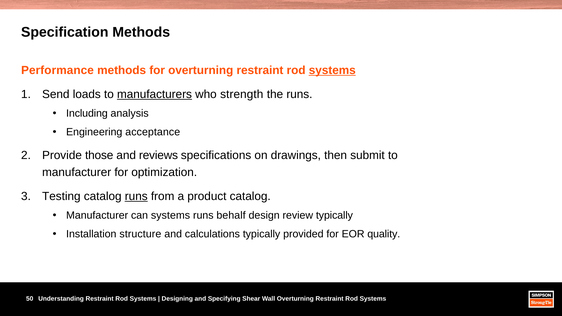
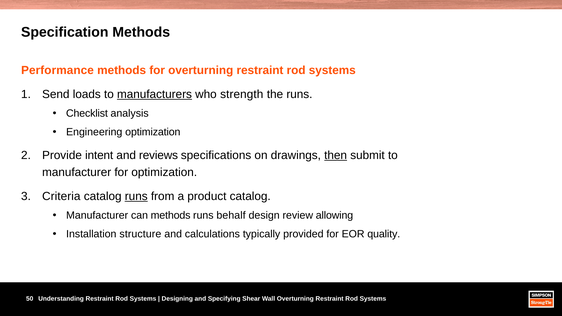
systems at (332, 70) underline: present -> none
Including: Including -> Checklist
Engineering acceptance: acceptance -> optimization
those: those -> intent
then underline: none -> present
Testing: Testing -> Criteria
can systems: systems -> methods
review typically: typically -> allowing
